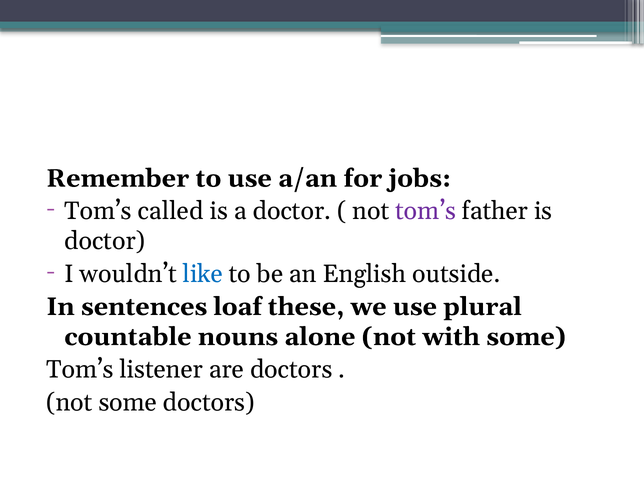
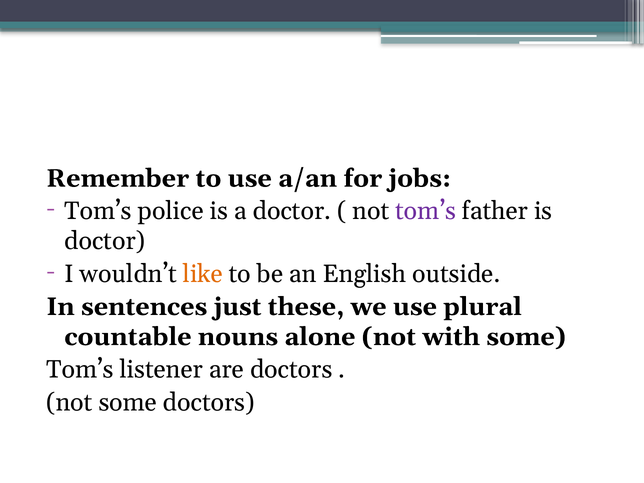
called: called -> police
like colour: blue -> orange
loaf: loaf -> just
